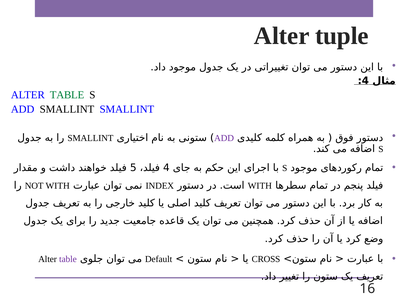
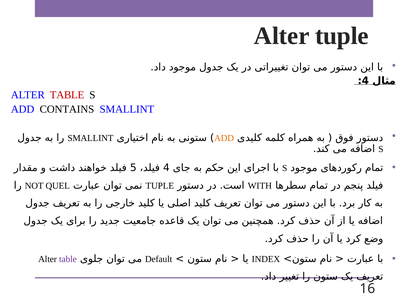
TABLE at (67, 95) colour: green -> red
ADD SMALLINT: SMALLINT -> CONTAINS
ADD at (224, 138) colour: purple -> orange
NOT WITH: WITH -> QUEL
INDEX at (160, 186): INDEX -> TUPLE
CROSS: CROSS -> INDEX
